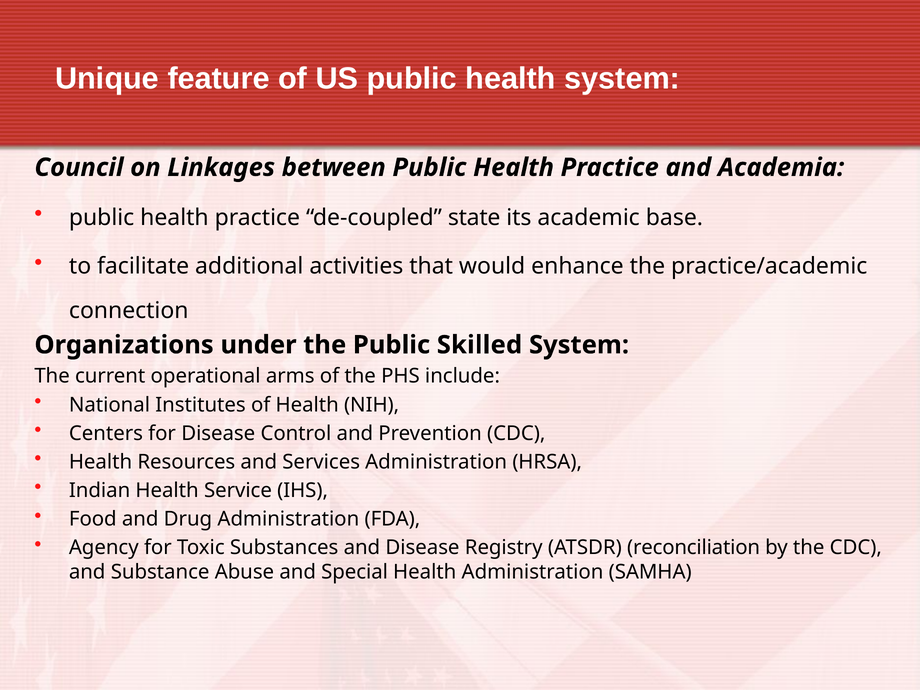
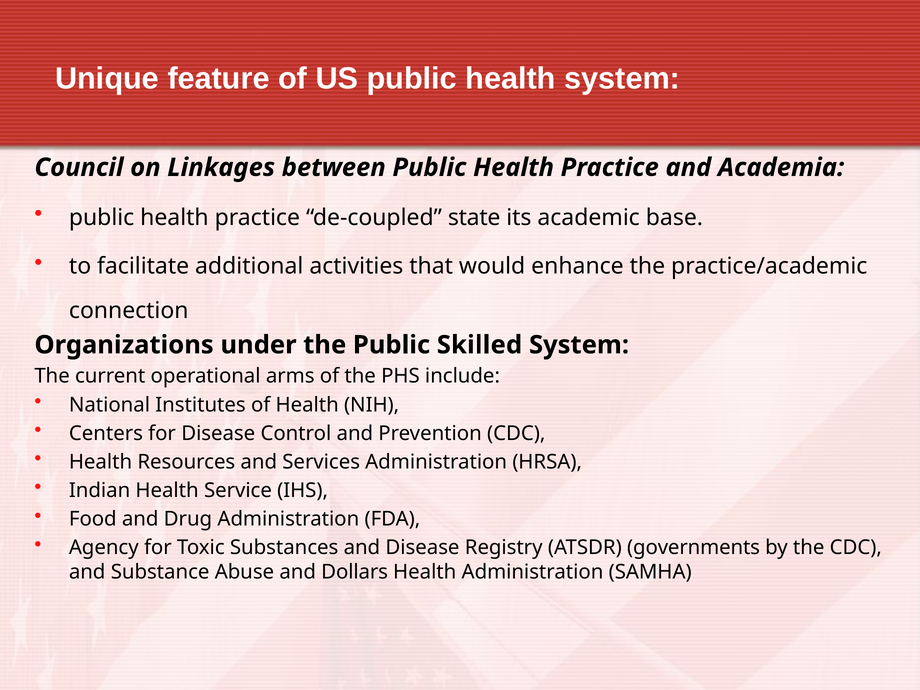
reconciliation: reconciliation -> governments
Special: Special -> Dollars
